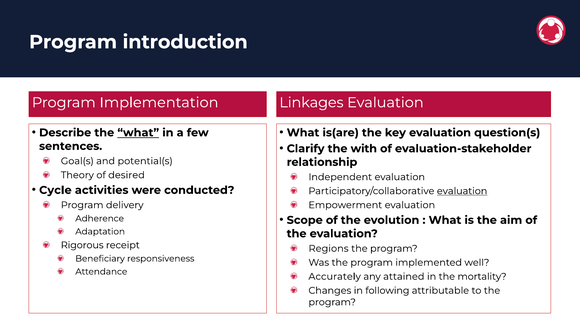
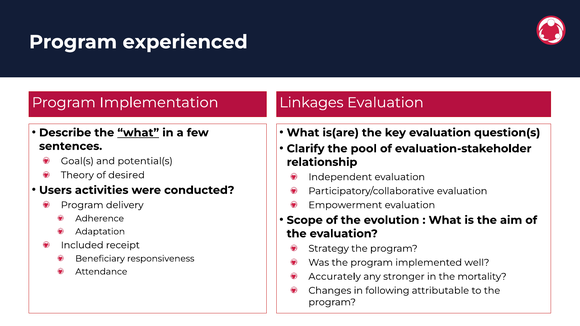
introduction: introduction -> experienced
with: with -> pool
Cycle: Cycle -> Users
evaluation at (462, 191) underline: present -> none
Rigorous: Rigorous -> Included
Regions: Regions -> Strategy
attained: attained -> stronger
